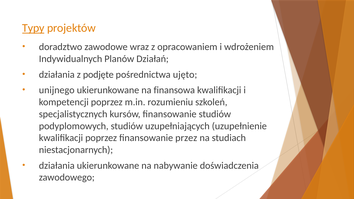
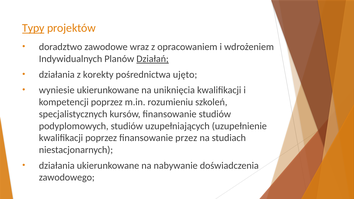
Działań underline: none -> present
podjęte: podjęte -> korekty
unijnego: unijnego -> wyniesie
finansowa: finansowa -> uniknięcia
